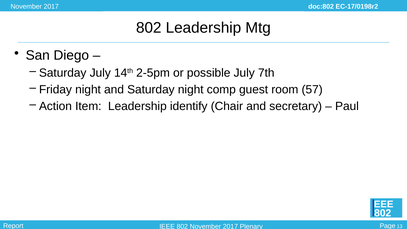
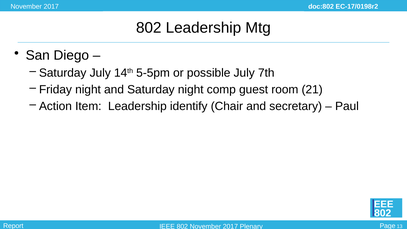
2-5pm: 2-5pm -> 5-5pm
57: 57 -> 21
